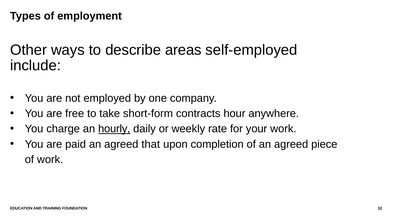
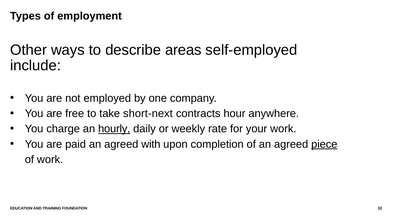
short-form: short-form -> short-next
that: that -> with
piece underline: none -> present
